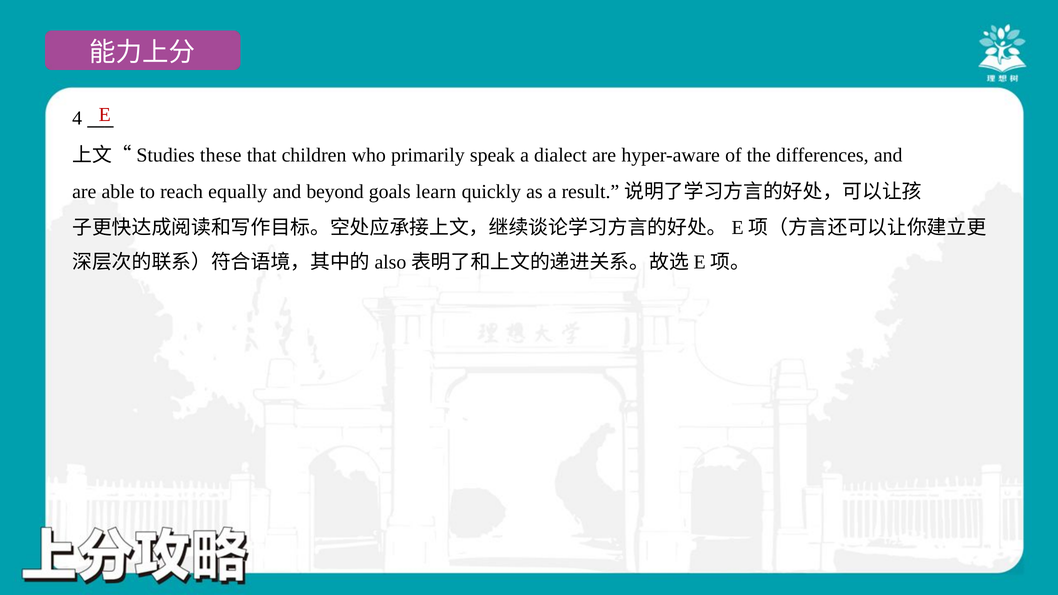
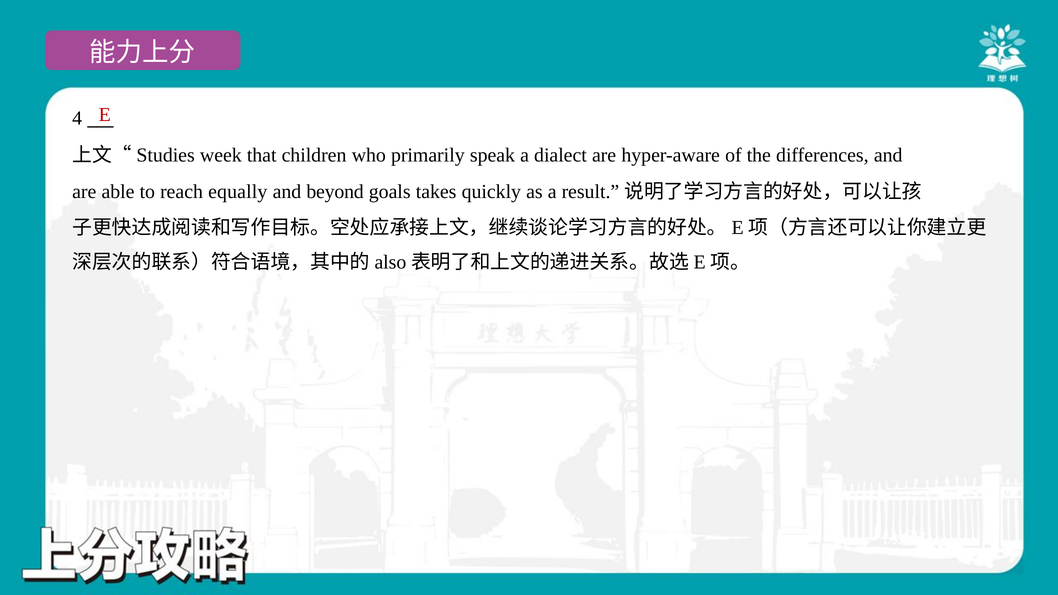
these: these -> week
learn: learn -> takes
